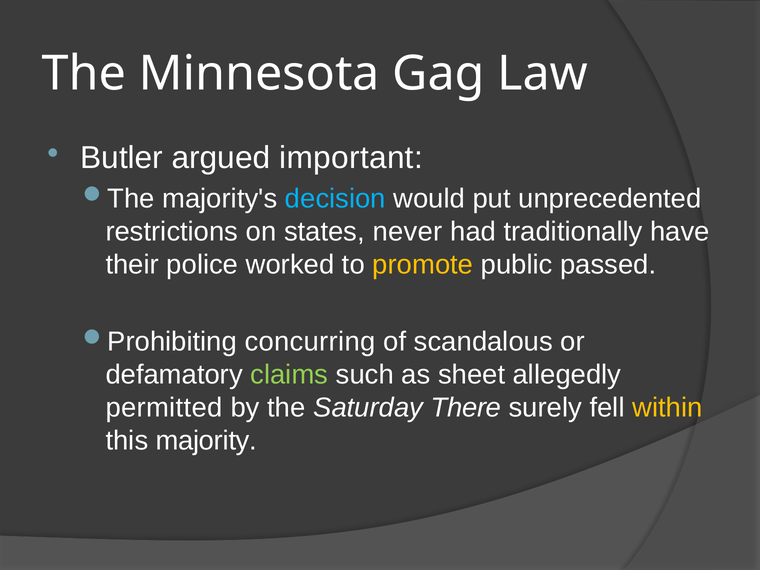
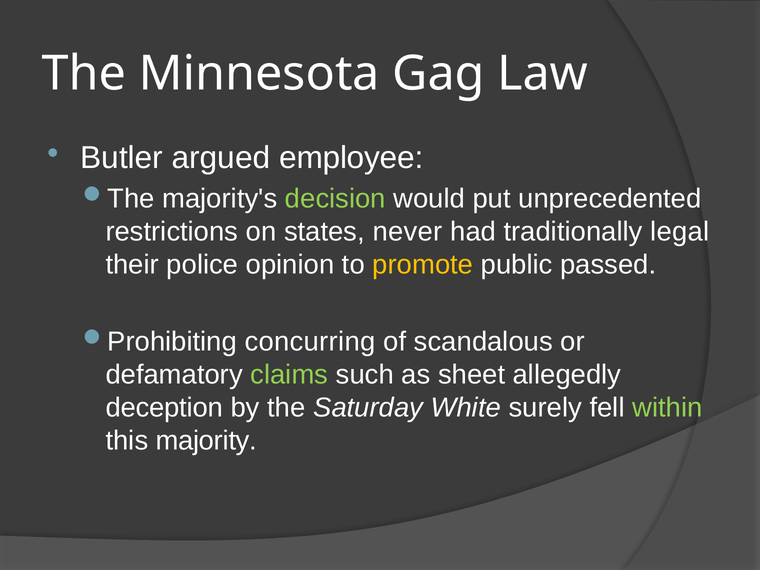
important: important -> employee
decision colour: light blue -> light green
have: have -> legal
worked: worked -> opinion
permitted: permitted -> deception
There: There -> White
within colour: yellow -> light green
